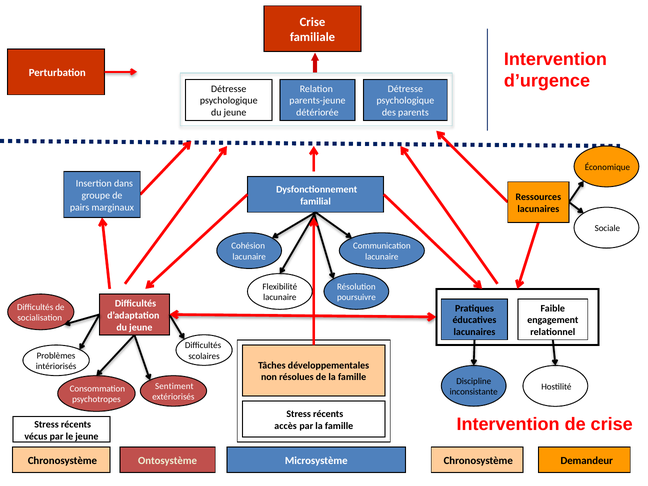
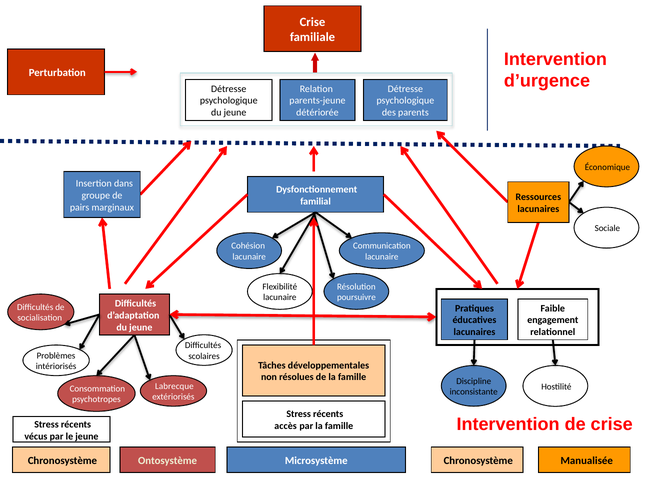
Sentiment: Sentiment -> Labrecque
Demandeur: Demandeur -> Manualisée
